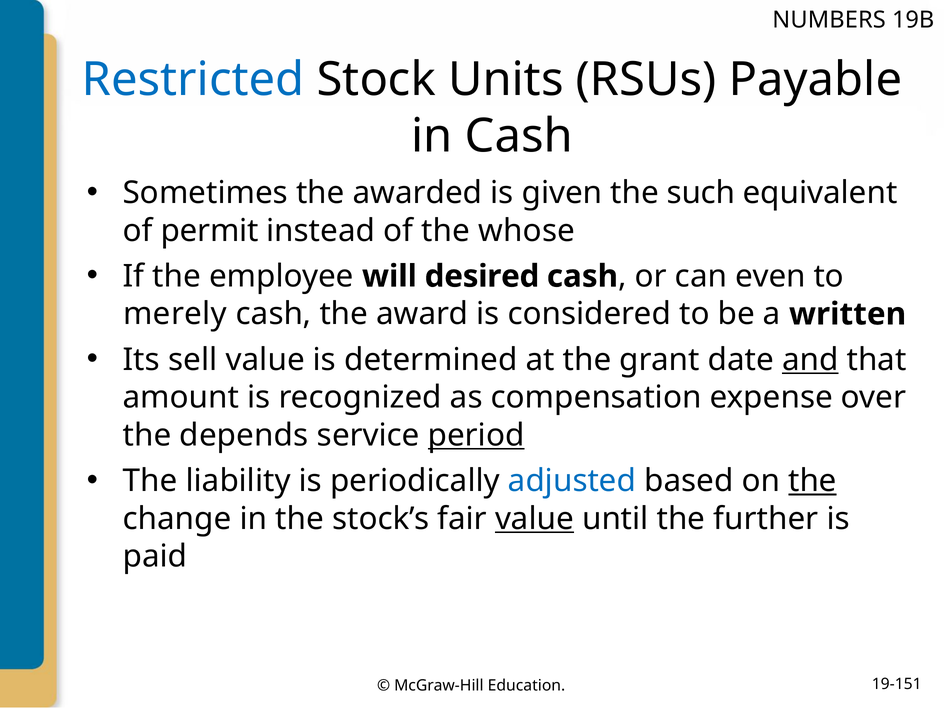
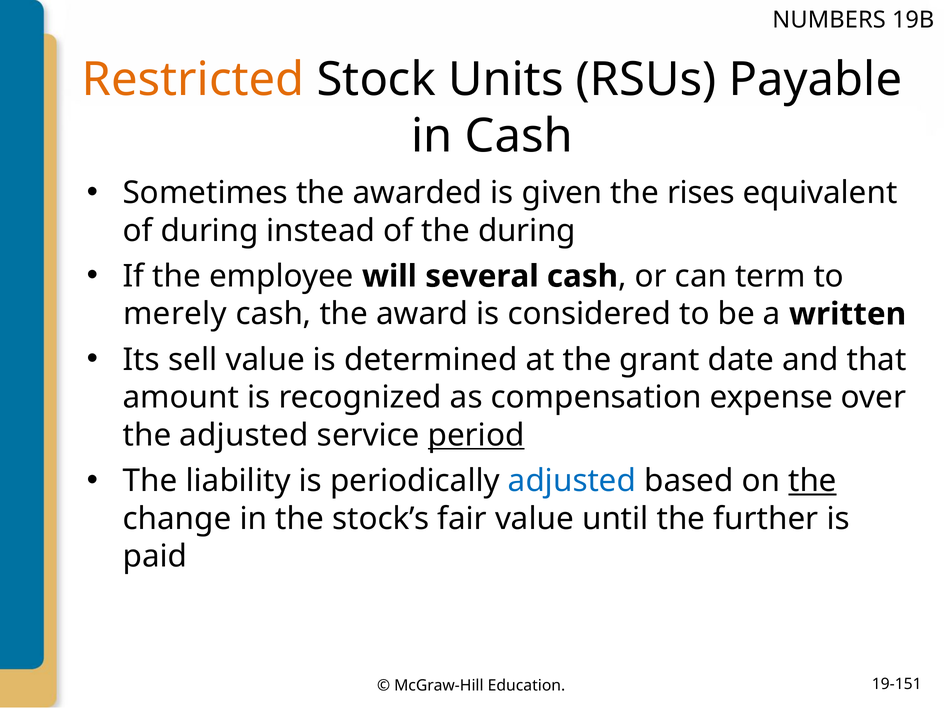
Restricted colour: blue -> orange
such: such -> rises
of permit: permit -> during
the whose: whose -> during
desired: desired -> several
even: even -> term
and underline: present -> none
the depends: depends -> adjusted
value at (534, 519) underline: present -> none
